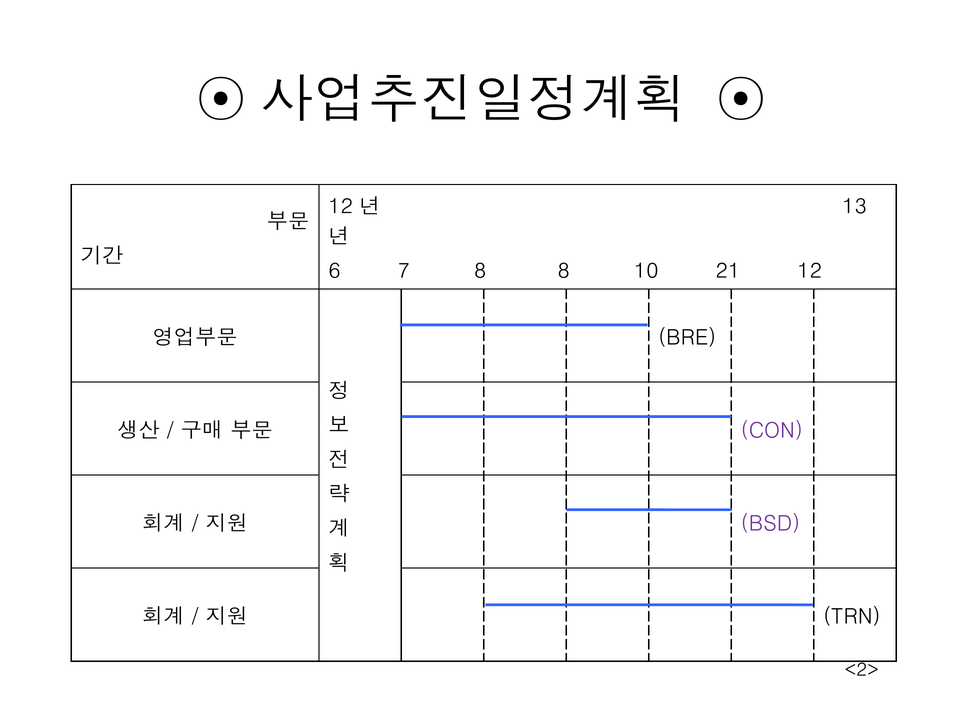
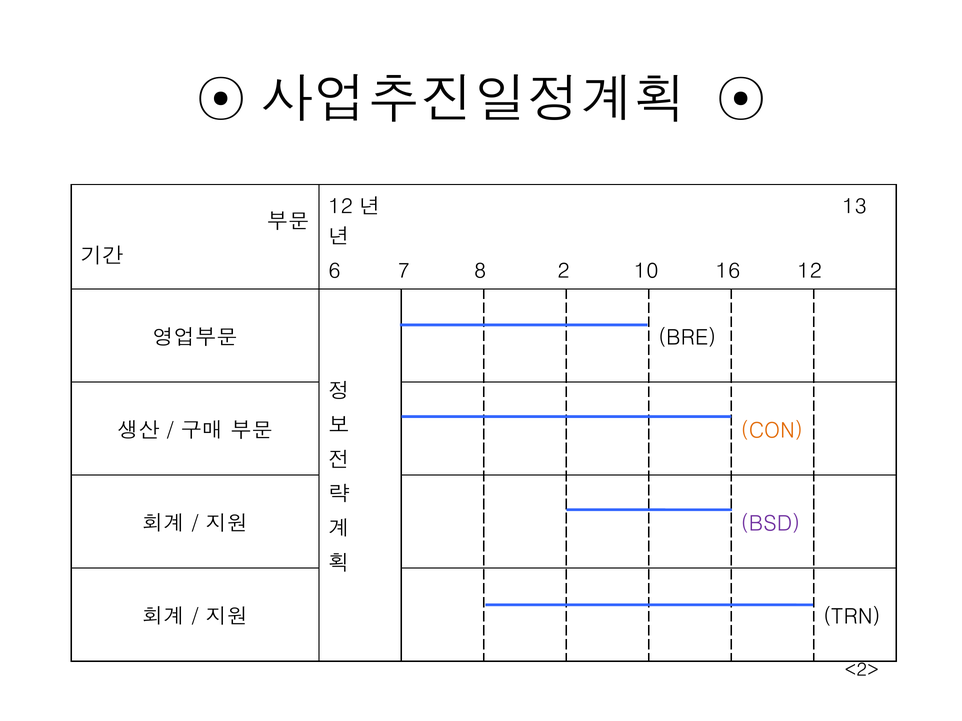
8 8: 8 -> 2
21: 21 -> 16
CON colour: purple -> orange
